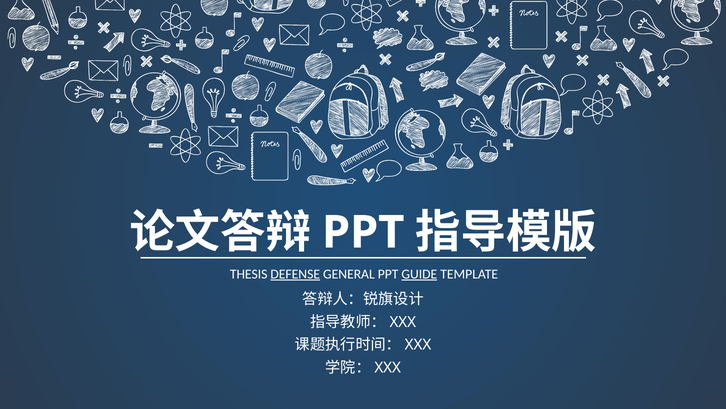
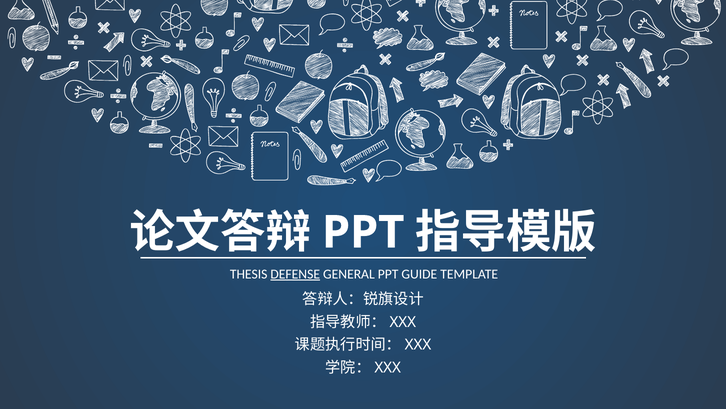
GUIDE underline: present -> none
